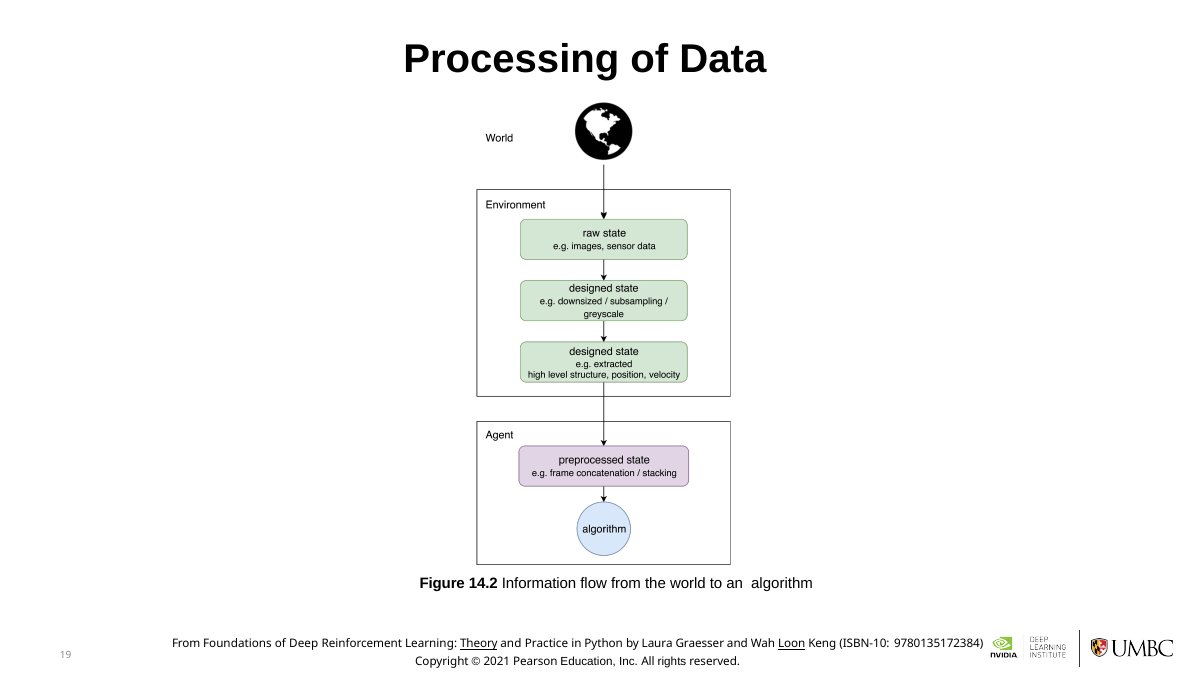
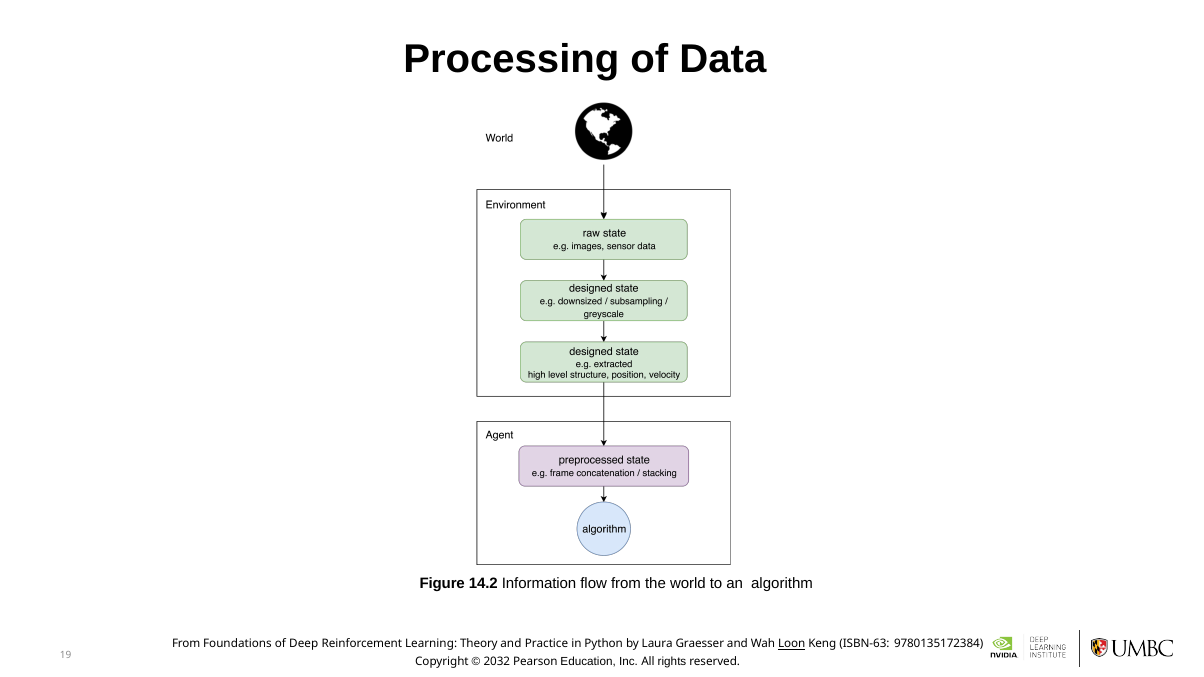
Theory underline: present -> none
ISBN-10: ISBN-10 -> ISBN-63
2021: 2021 -> 2032
